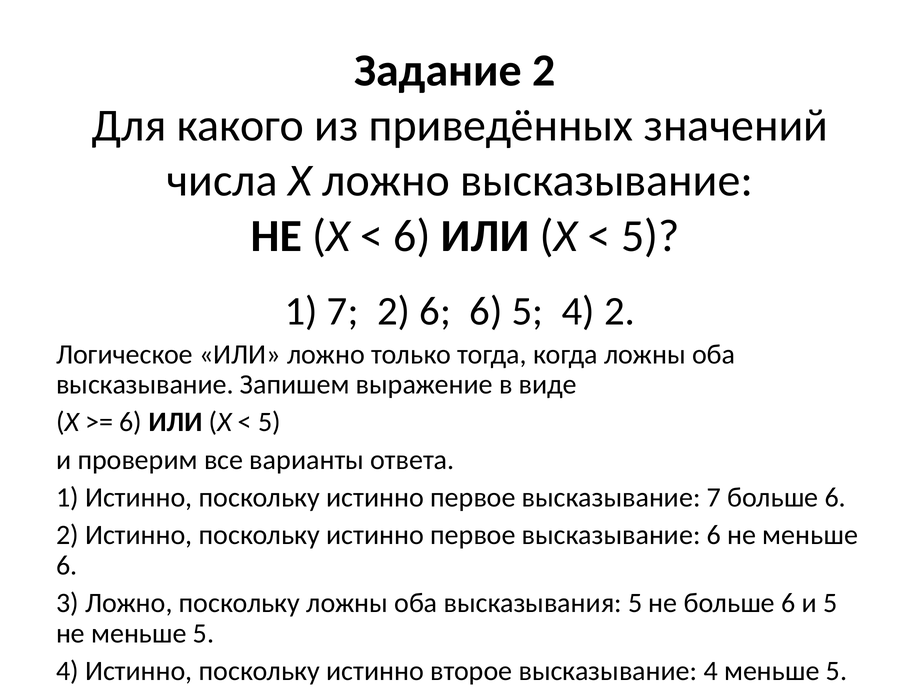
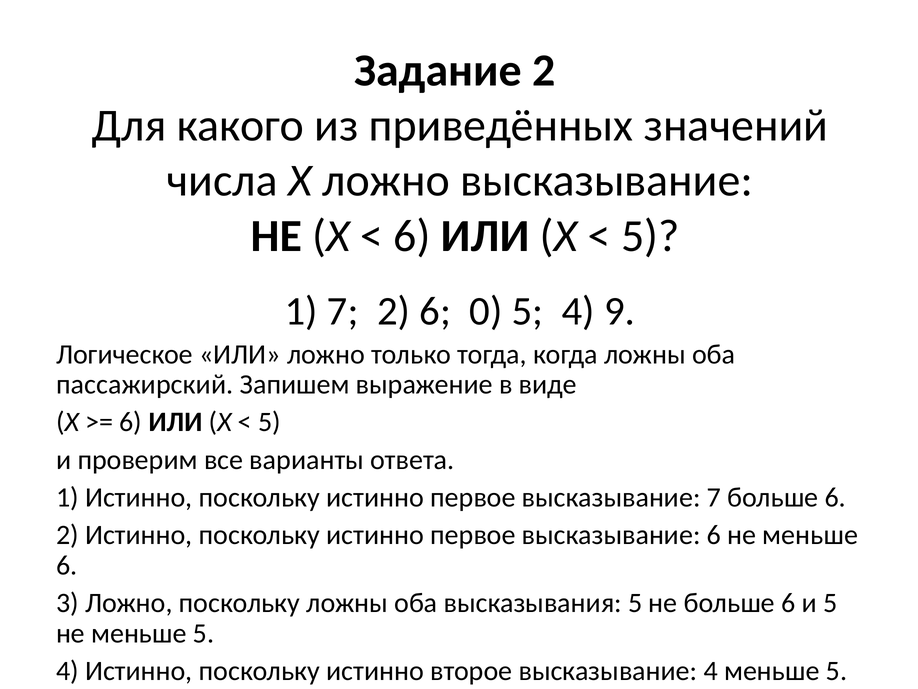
6 6: 6 -> 0
4 2: 2 -> 9
высказывание at (145, 384): высказывание -> пассажирский
